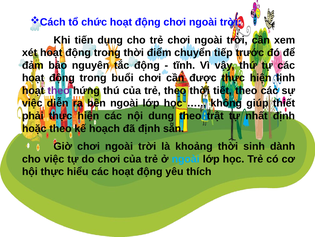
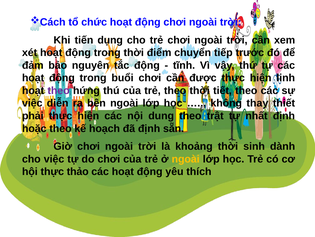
giúp: giúp -> thay
ngoài at (186, 159) colour: light blue -> yellow
hiểu: hiểu -> thảo
